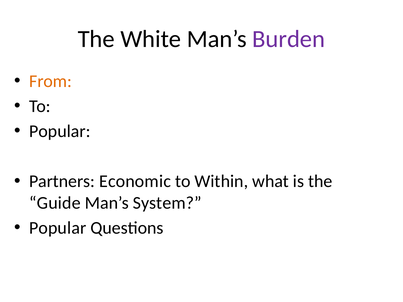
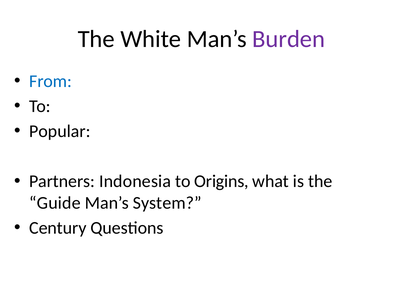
From colour: orange -> blue
Economic: Economic -> Indonesia
Within: Within -> Origins
Popular at (58, 228): Popular -> Century
